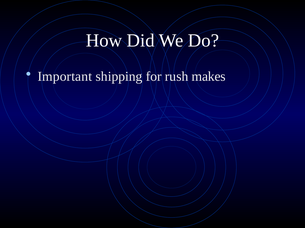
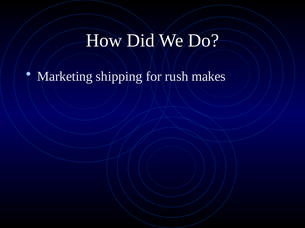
Important: Important -> Marketing
